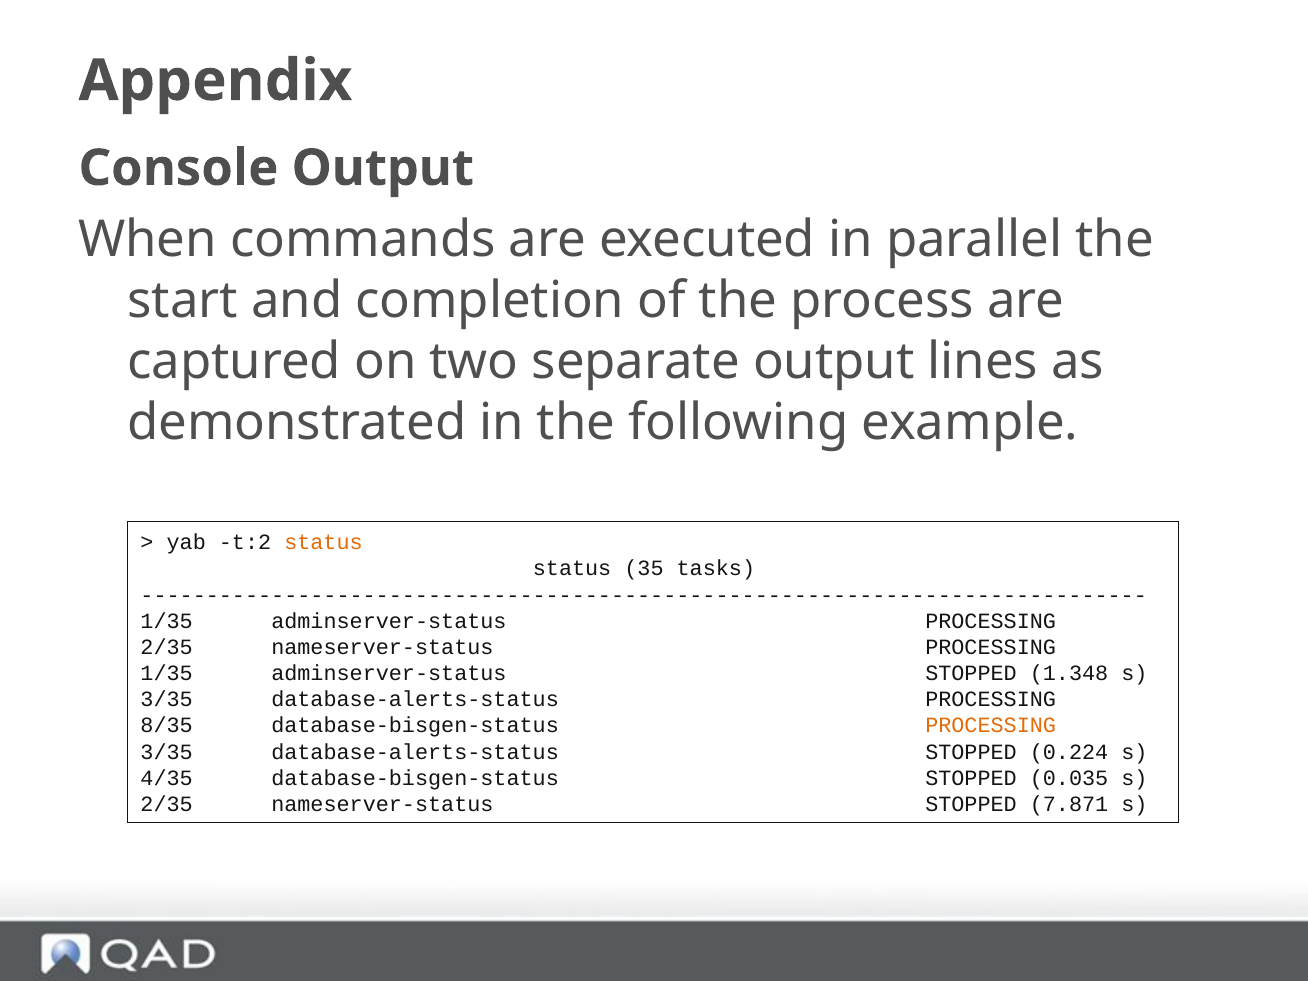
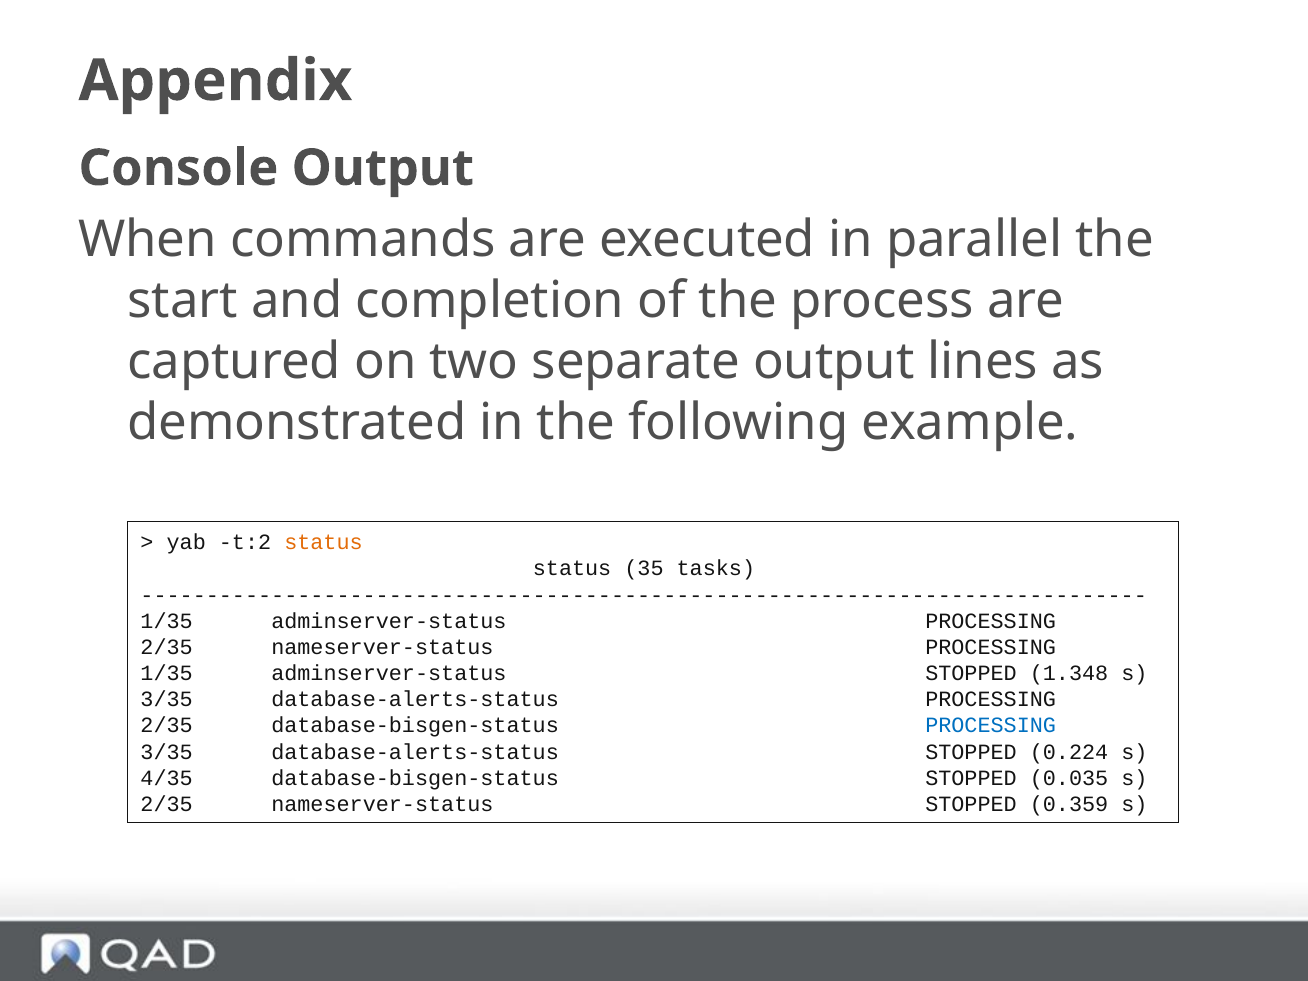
8/35 at (167, 726): 8/35 -> 2/35
PROCESSING at (991, 726) colour: orange -> blue
7.871: 7.871 -> 0.359
